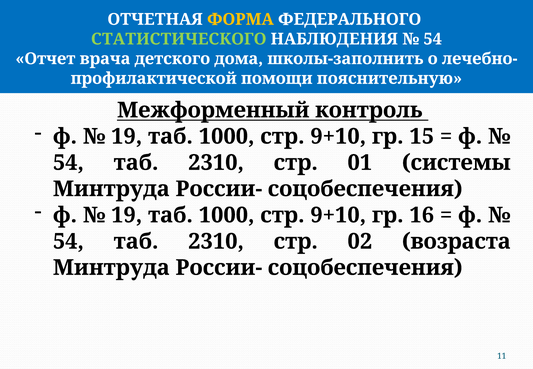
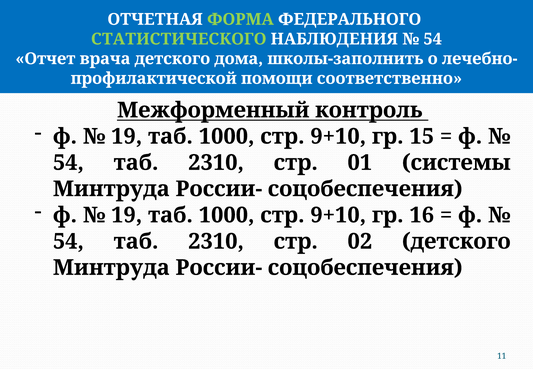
ФОРМА colour: yellow -> light green
пояснительную: пояснительную -> соответственно
02 возраста: возраста -> детского
